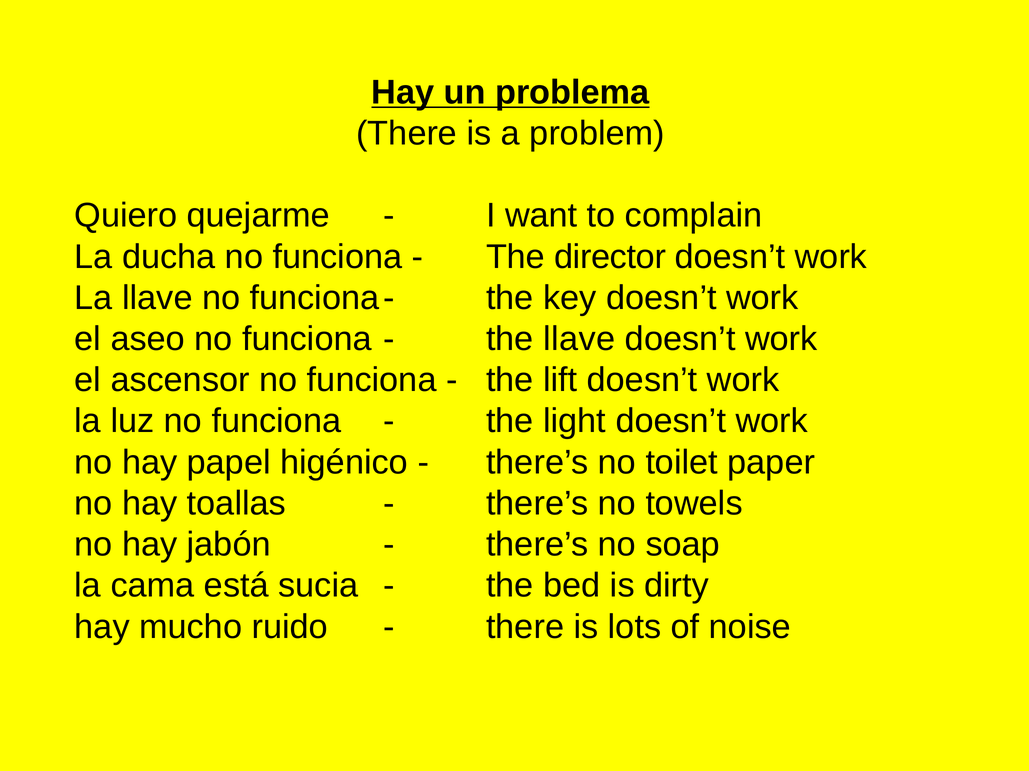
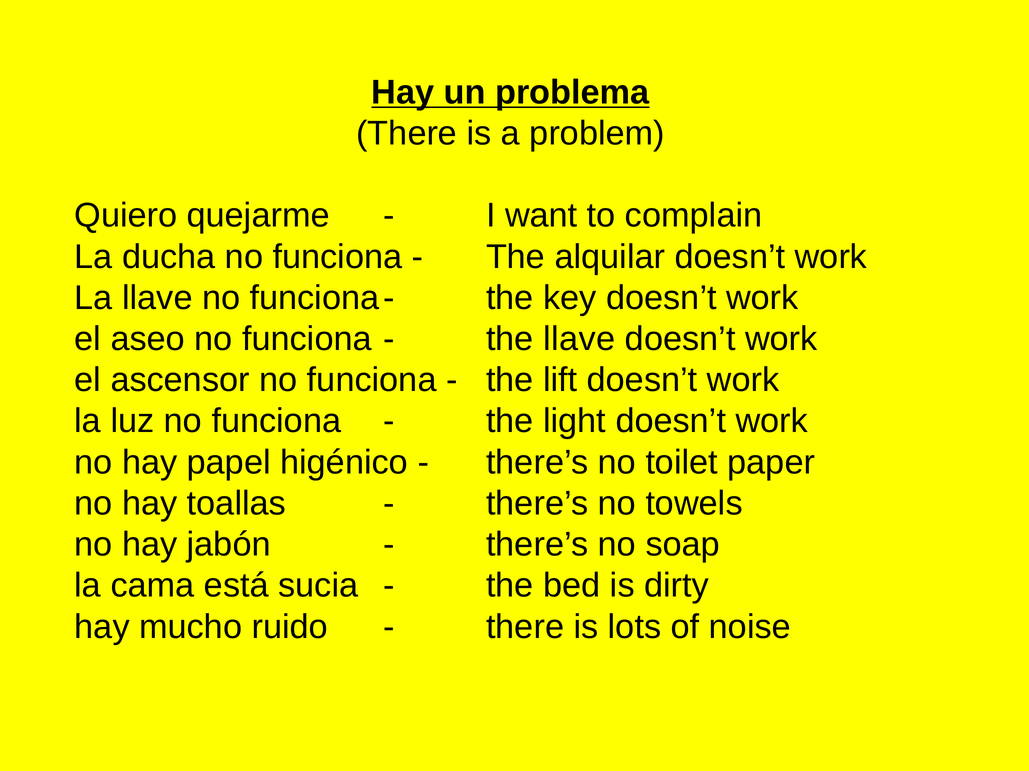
director: director -> alquilar
